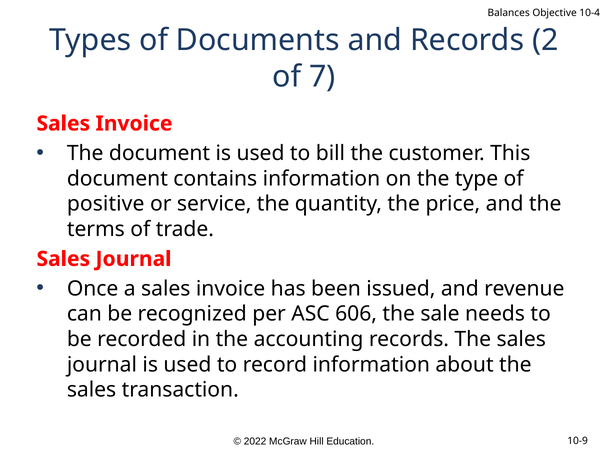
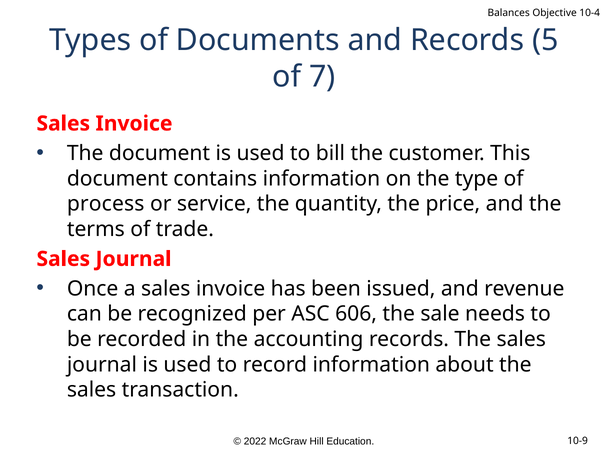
2: 2 -> 5
positive: positive -> process
